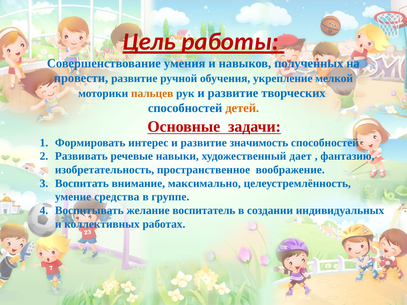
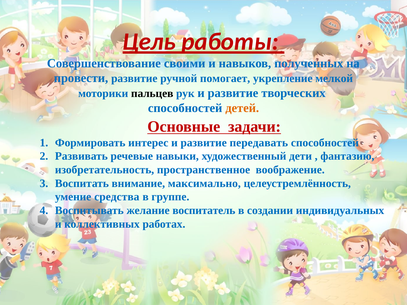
умения: умения -> своими
обучения: обучения -> помогает
пальцев colour: orange -> black
значимость: значимость -> передавать
дает: дает -> дети
